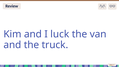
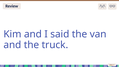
luck: luck -> said
